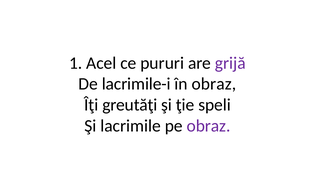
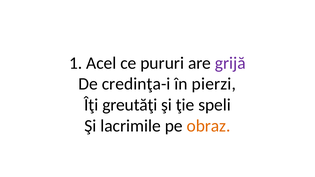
lacrimile-i: lacrimile-i -> credinţa-i
în obraz: obraz -> pierzi
obraz at (209, 126) colour: purple -> orange
